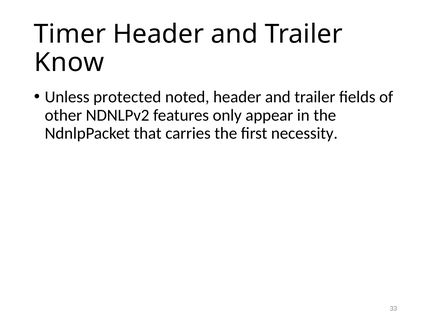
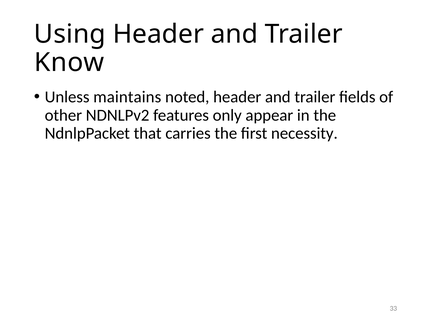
Timer: Timer -> Using
protected: protected -> maintains
